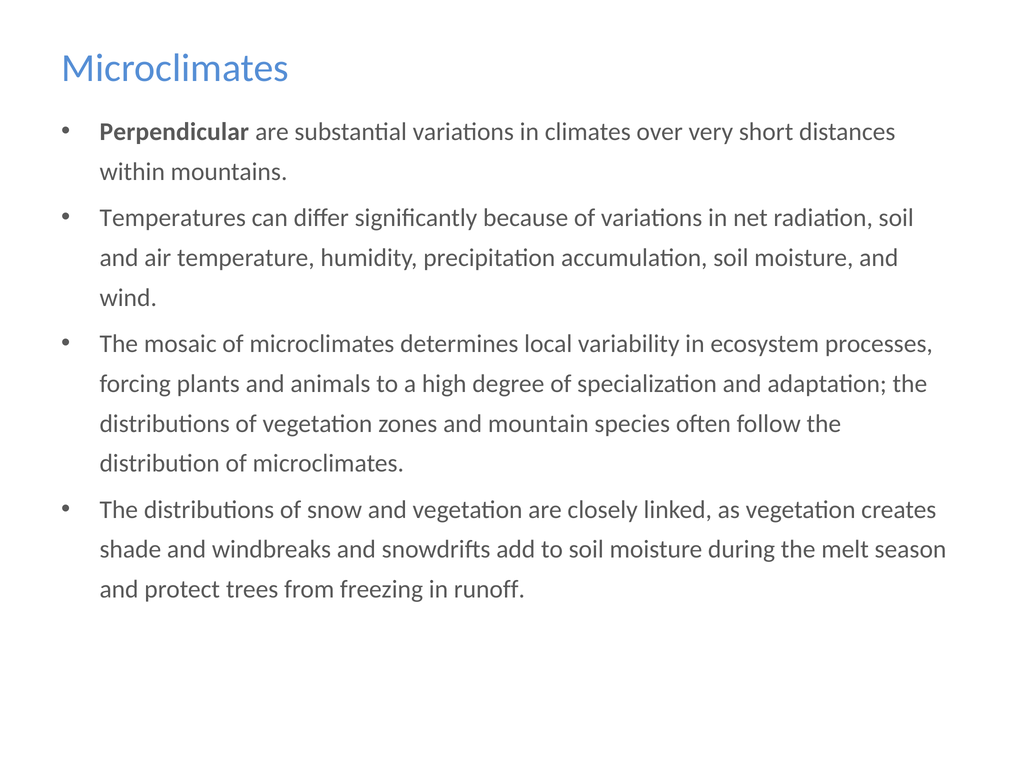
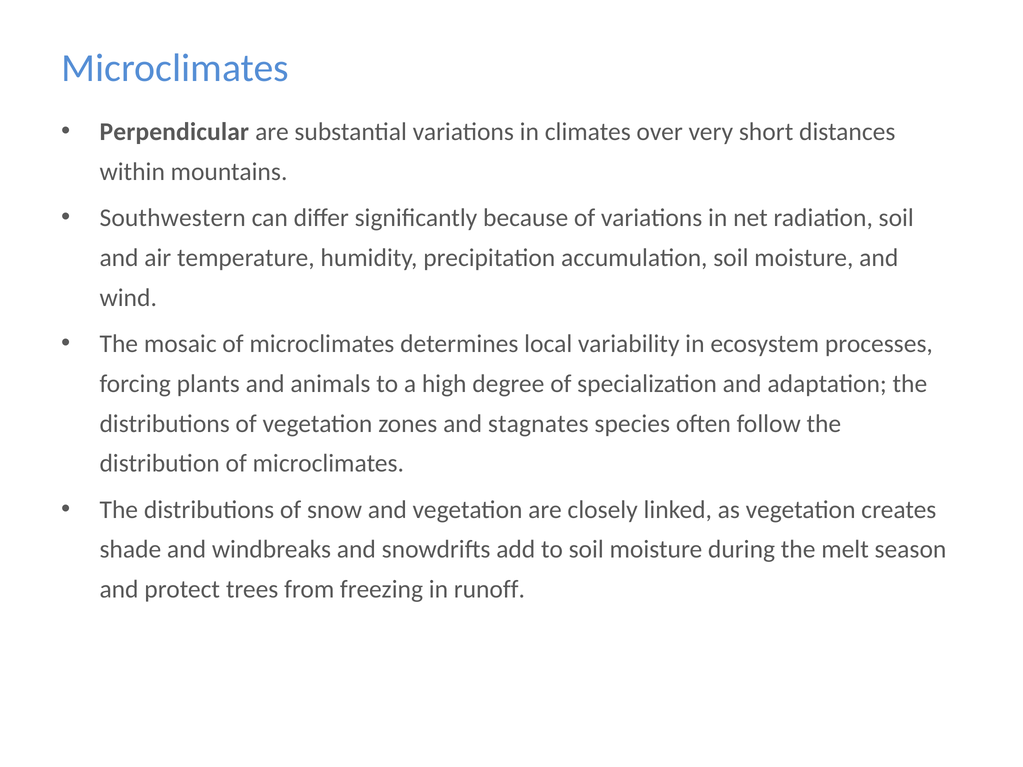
Temperatures: Temperatures -> Southwestern
mountain: mountain -> stagnates
